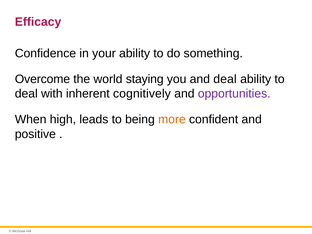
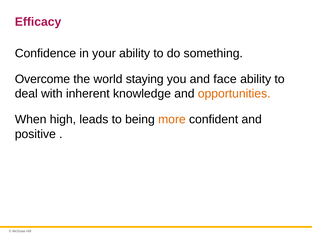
and deal: deal -> face
cognitively: cognitively -> knowledge
opportunities colour: purple -> orange
